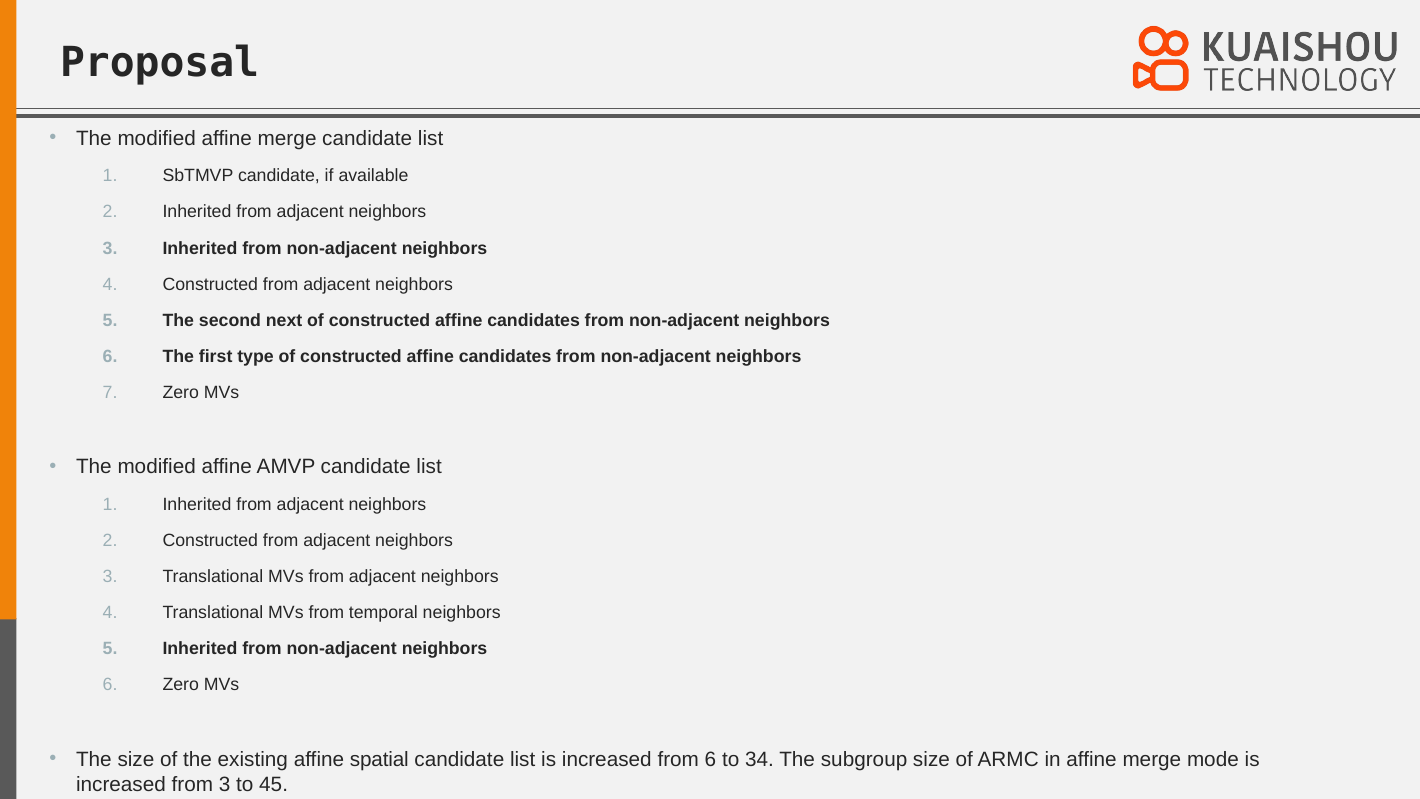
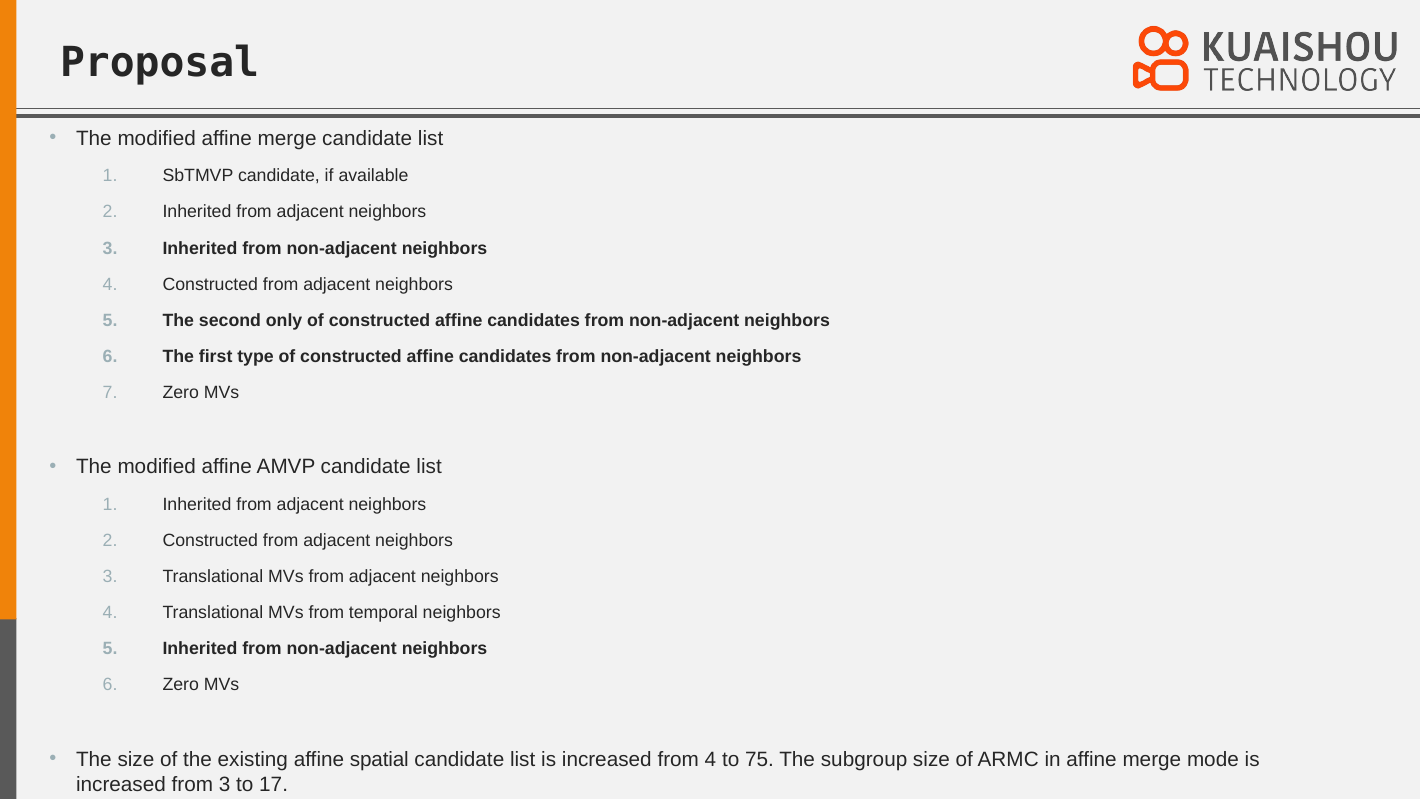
next: next -> only
from 6: 6 -> 4
34: 34 -> 75
45: 45 -> 17
